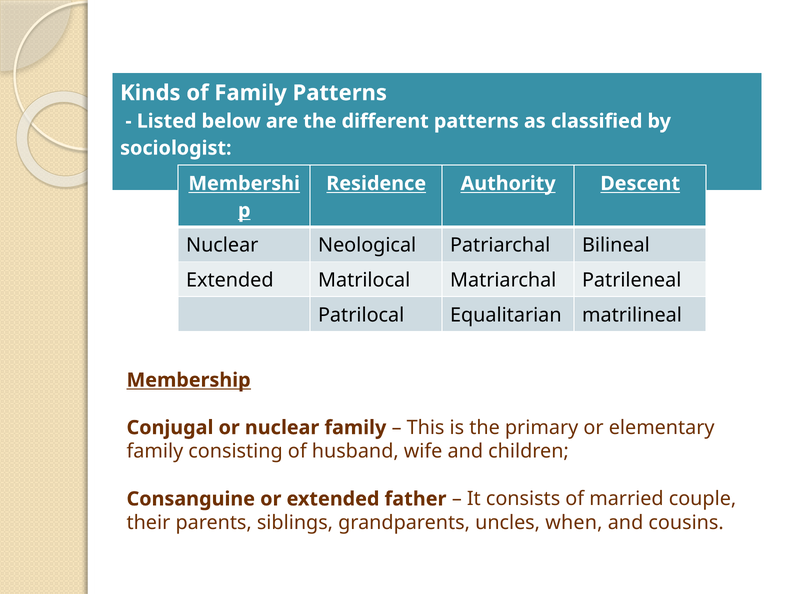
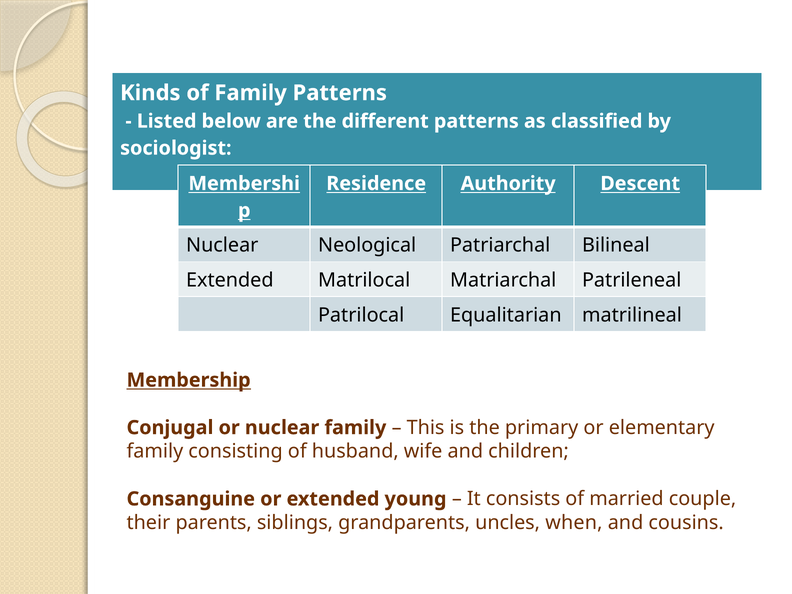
father: father -> young
